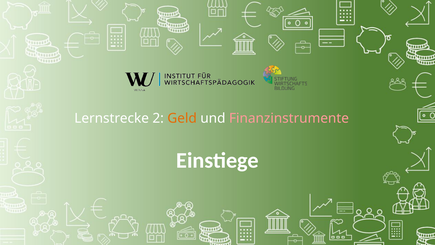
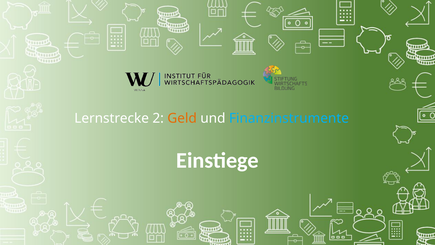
Finanzinstrumente colour: pink -> light blue
